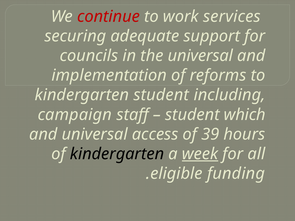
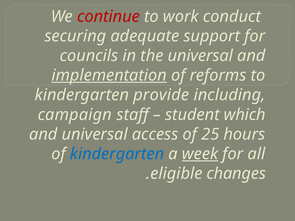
services: services -> conduct
implementation underline: none -> present
kindergarten student: student -> provide
39: 39 -> 25
kindergarten at (117, 154) colour: black -> blue
funding: funding -> changes
